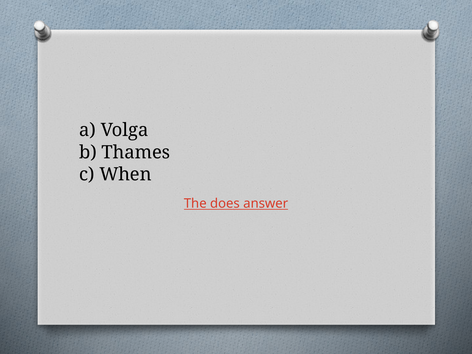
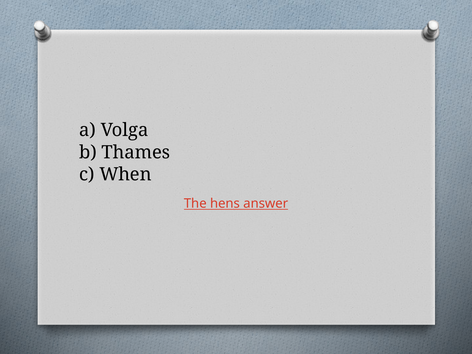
does: does -> hens
